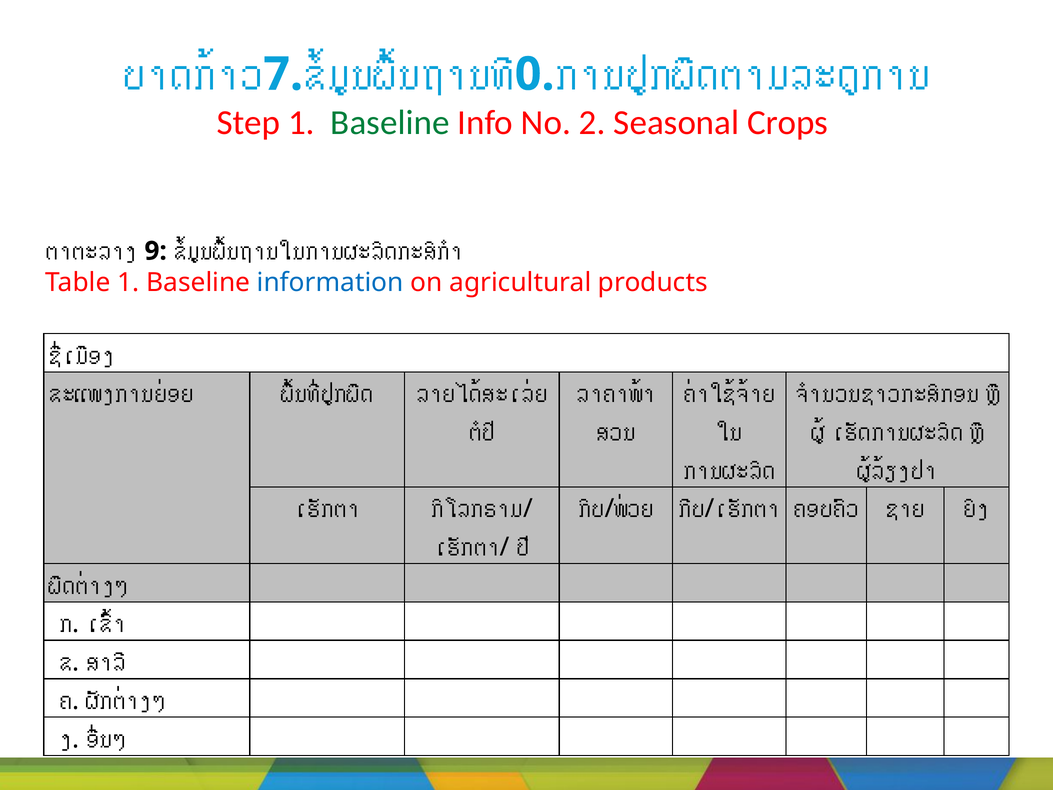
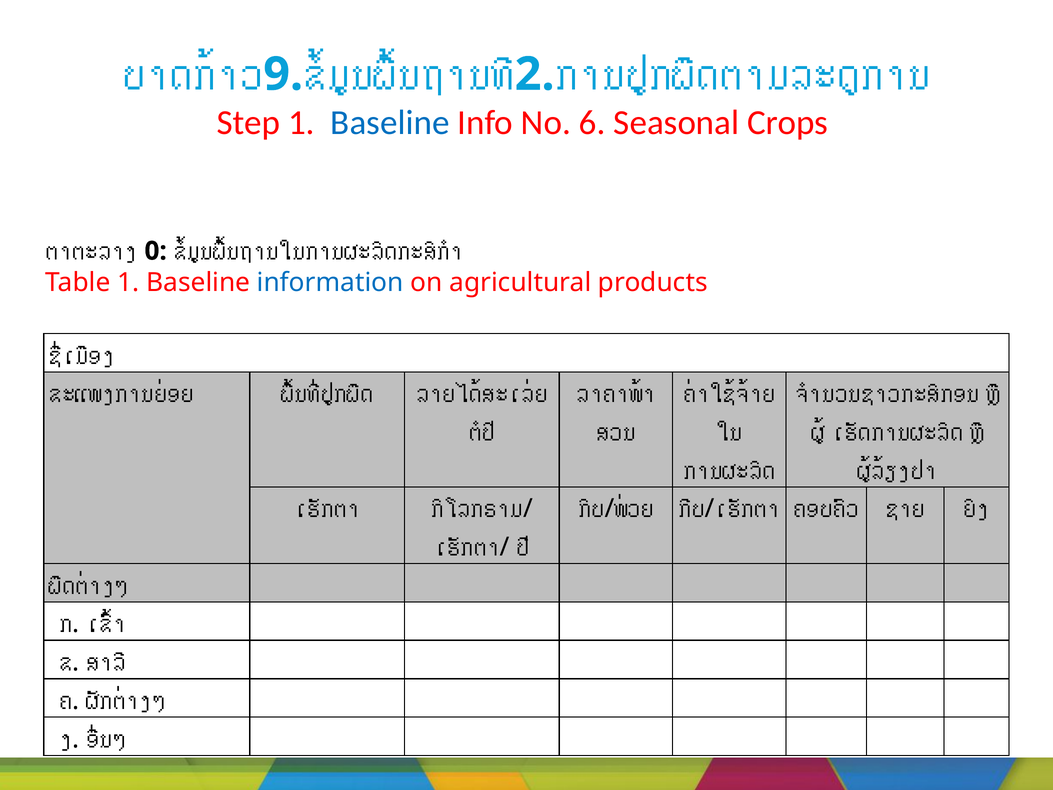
7: 7 -> 9
0: 0 -> 2
Baseline at (390, 123) colour: green -> blue
2: 2 -> 6
9: 9 -> 0
